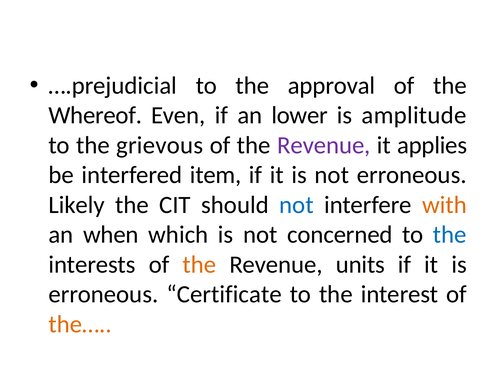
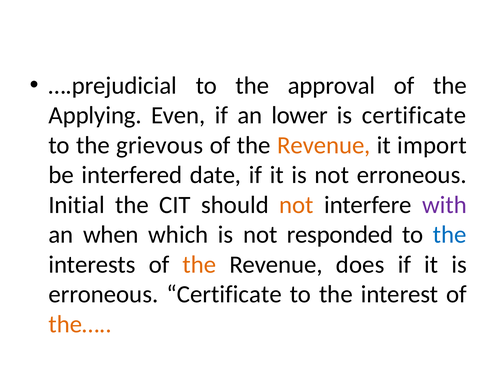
Whereof: Whereof -> Applying
is amplitude: amplitude -> certificate
Revenue at (324, 145) colour: purple -> orange
applies: applies -> import
item: item -> date
Likely: Likely -> Initial
not at (296, 205) colour: blue -> orange
with colour: orange -> purple
concerned: concerned -> responded
units: units -> does
